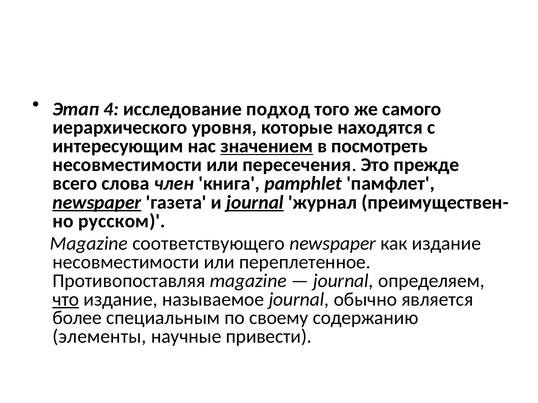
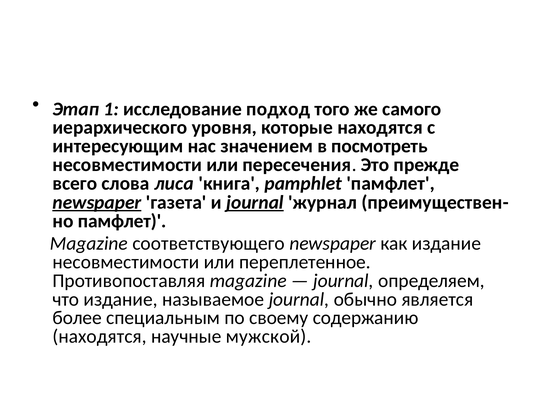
4: 4 -> 1
значением underline: present -> none
член: член -> лиса
русском at (122, 221): русском -> памфлет
что underline: present -> none
элементы at (99, 337): элементы -> находятся
привести: привести -> мужской
